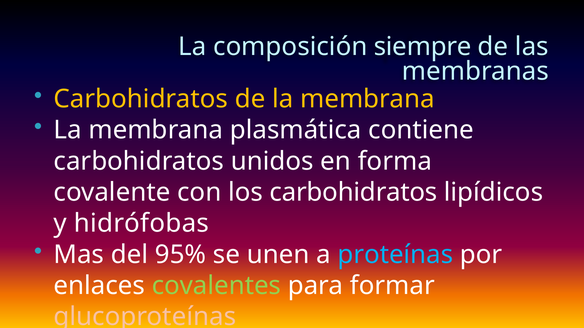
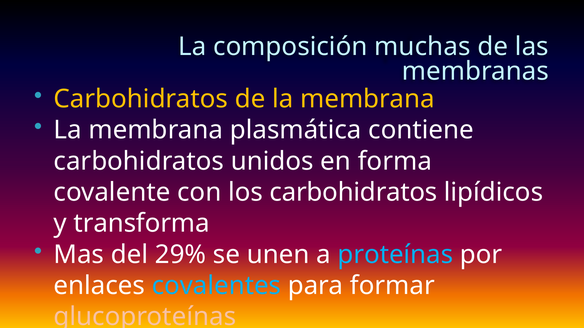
siempre: siempre -> muchas
hidrófobas: hidrófobas -> transforma
95%: 95% -> 29%
covalentes colour: light green -> light blue
